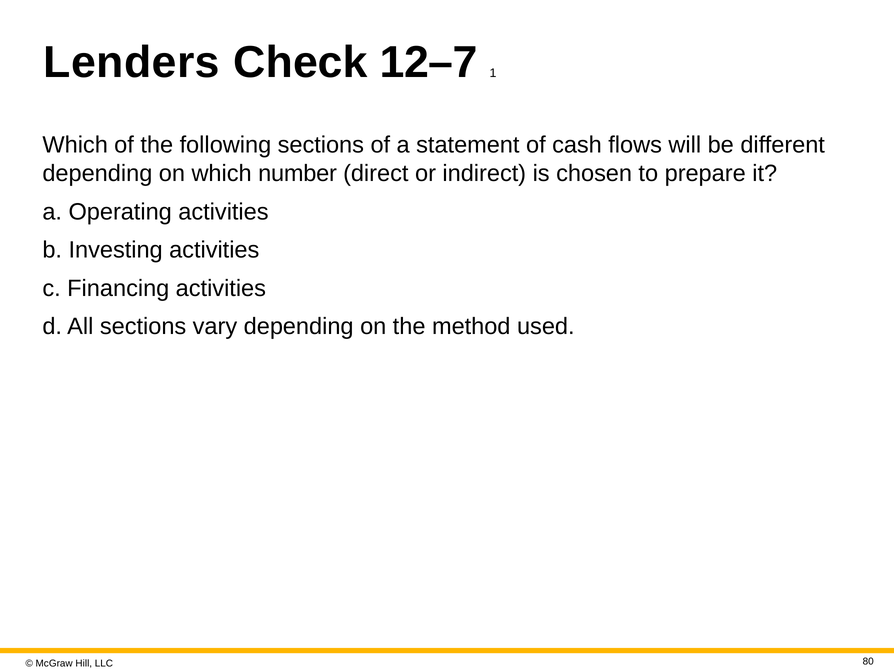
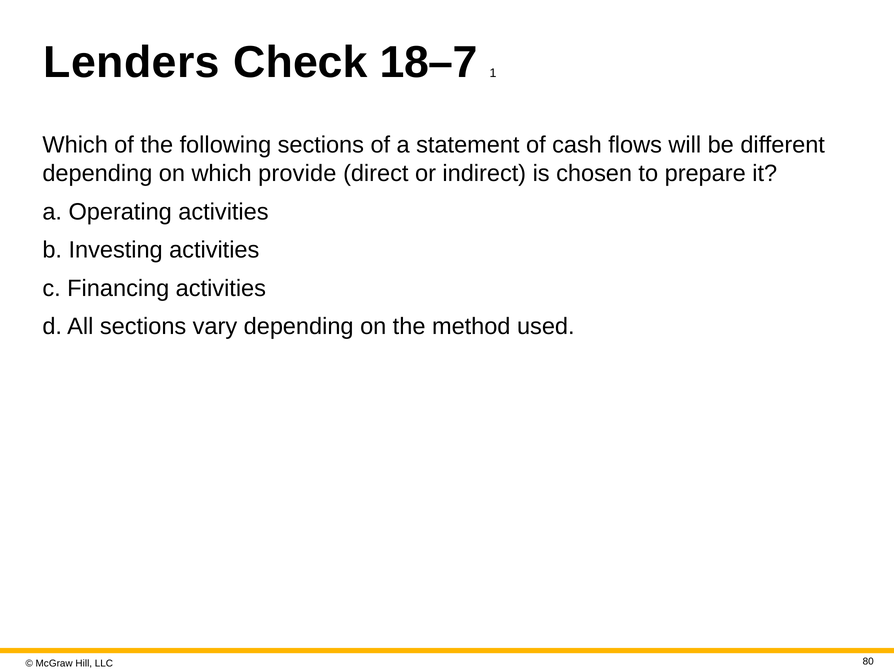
12–7: 12–7 -> 18–7
number: number -> provide
